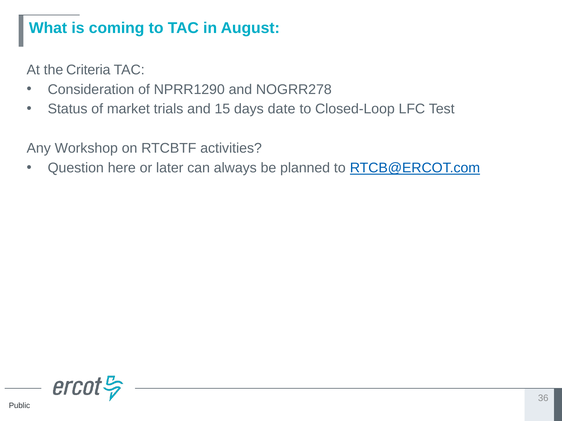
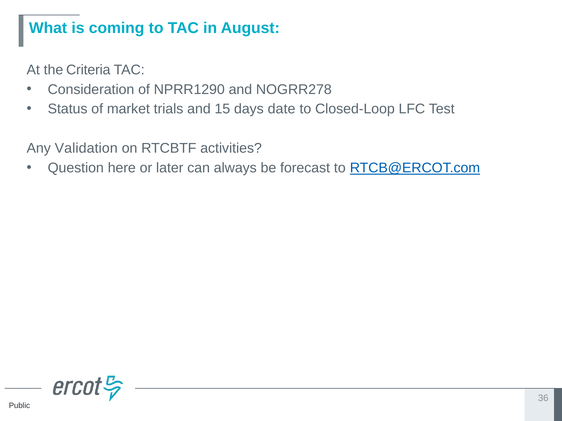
Workshop: Workshop -> Validation
planned: planned -> forecast
